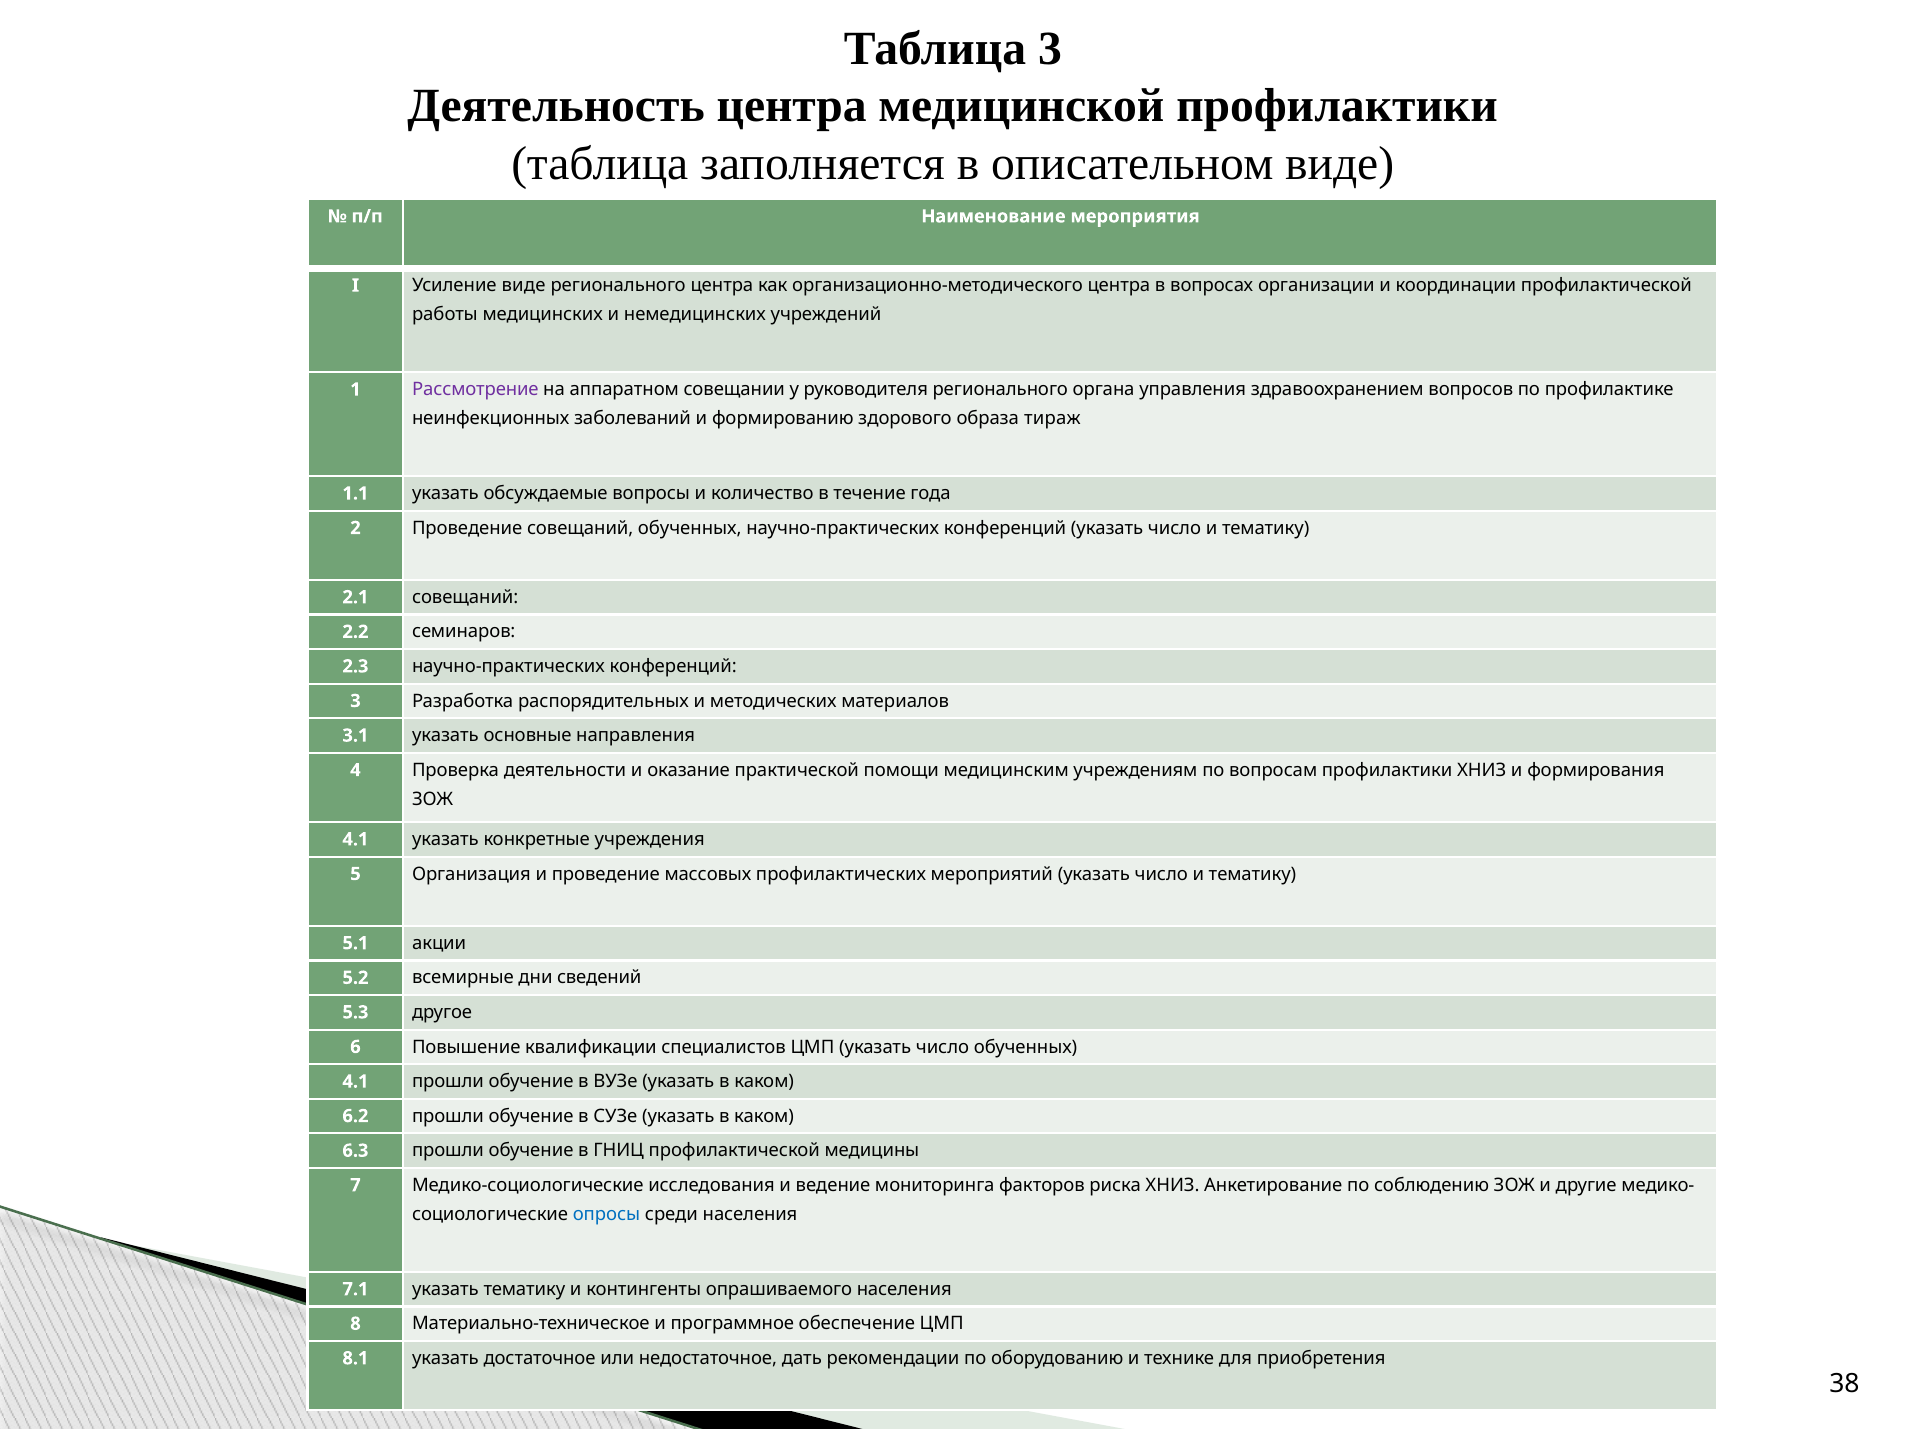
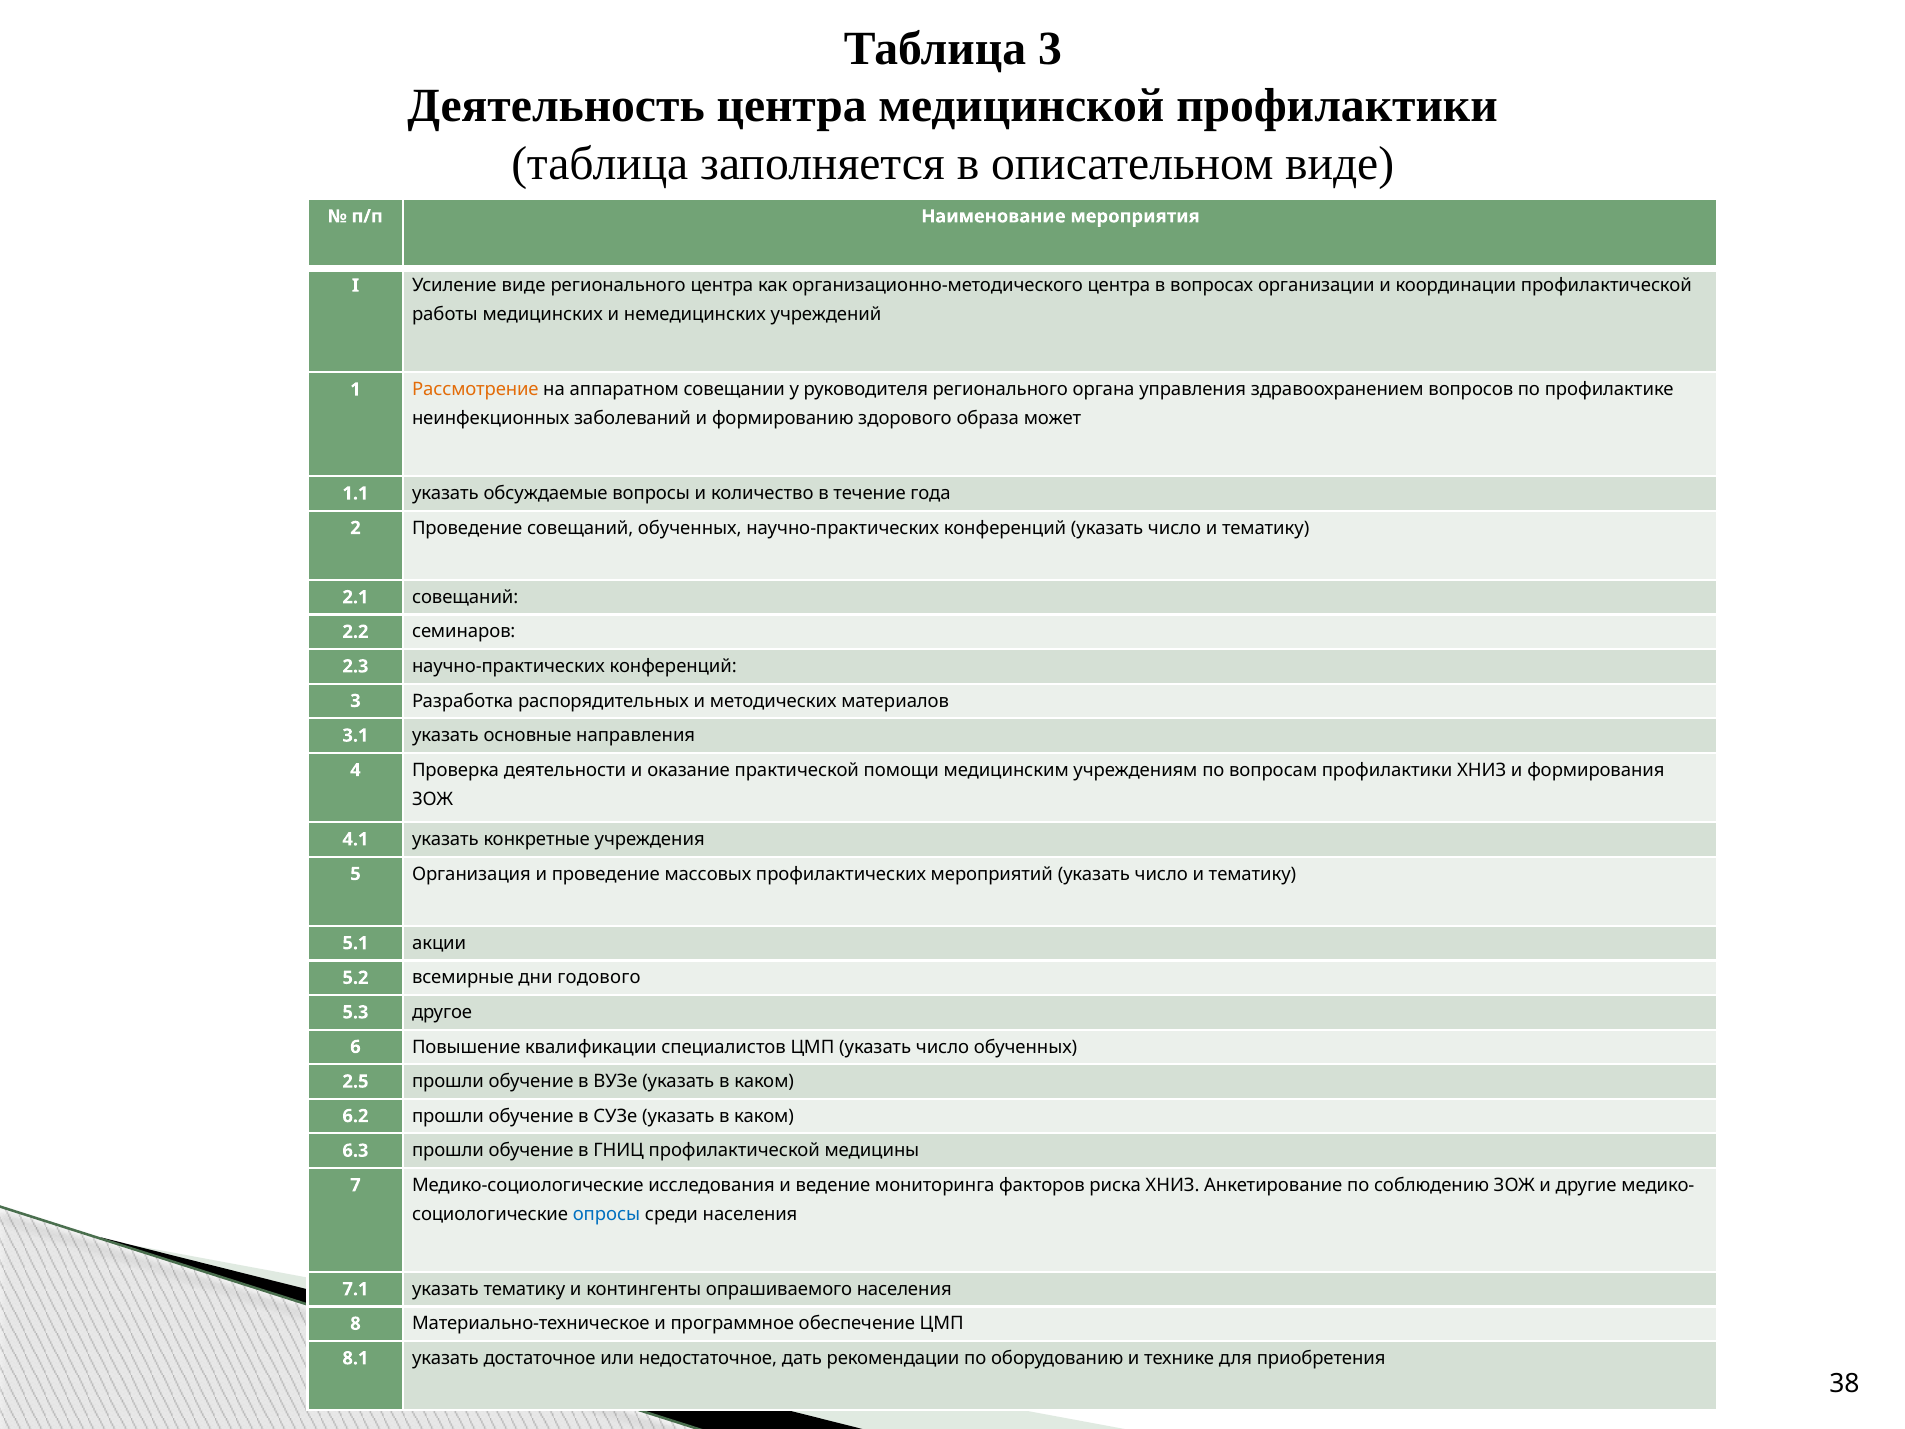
Рассмотрение colour: purple -> orange
тираж: тираж -> может
сведений: сведений -> годового
4.1 at (355, 1081): 4.1 -> 2.5
